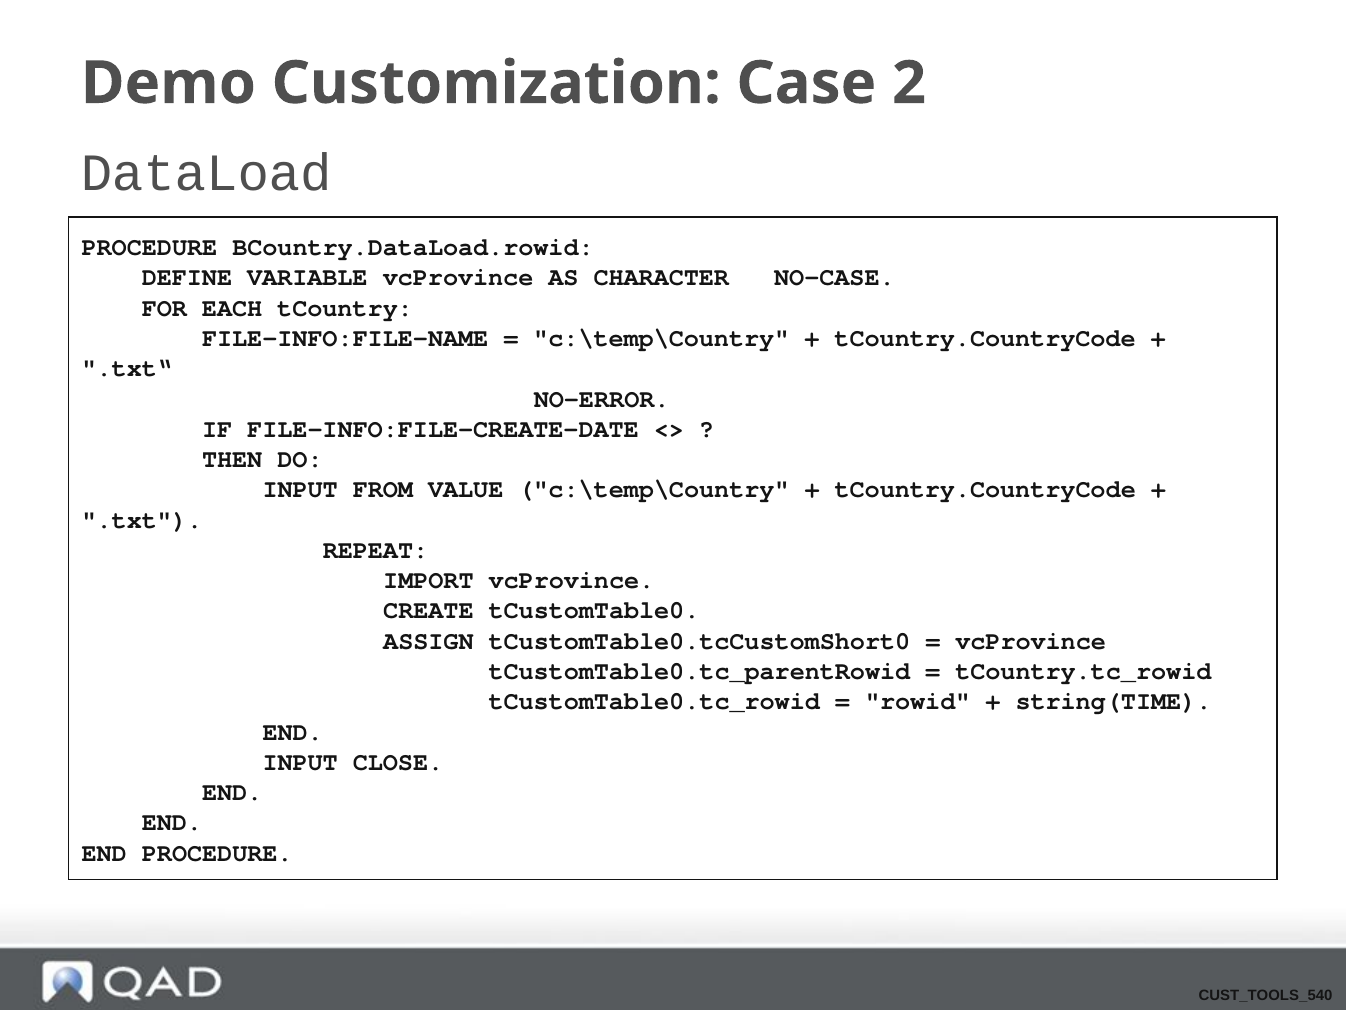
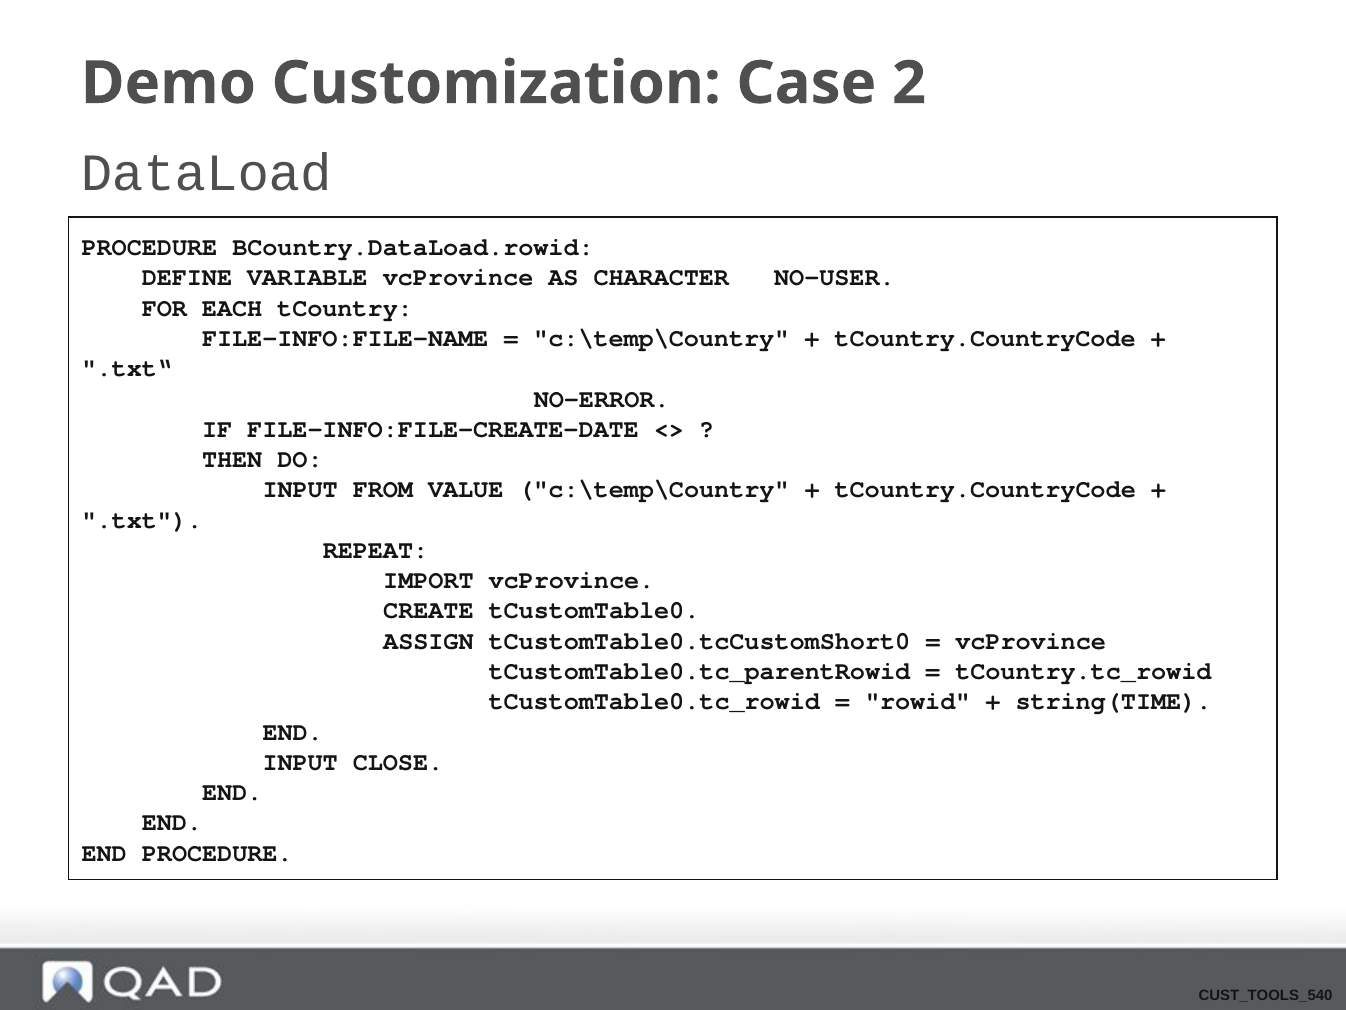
NO-CASE: NO-CASE -> NO-USER
